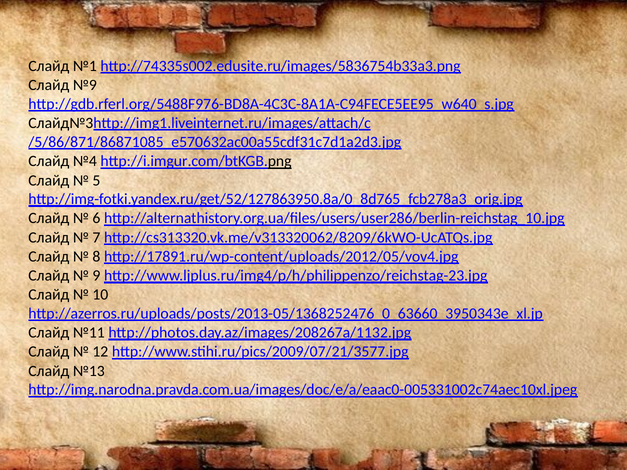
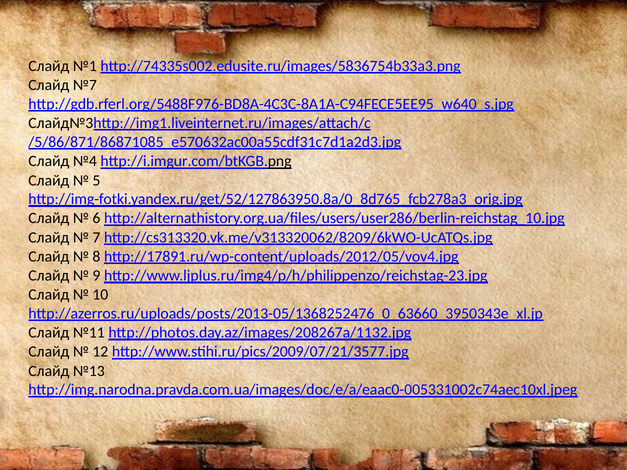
№9: №9 -> №7
